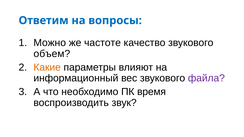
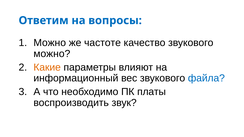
объем at (52, 54): объем -> можно
файла colour: purple -> blue
время: время -> платы
